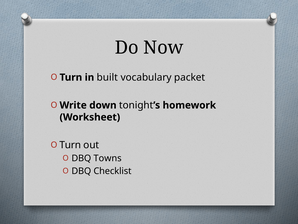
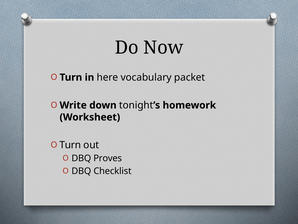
built: built -> here
Towns: Towns -> Proves
